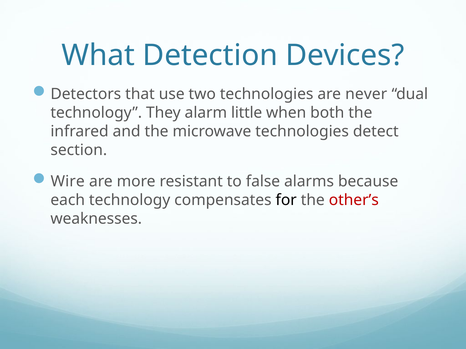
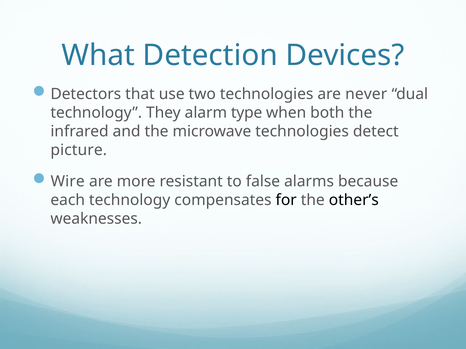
little: little -> type
section: section -> picture
other’s colour: red -> black
